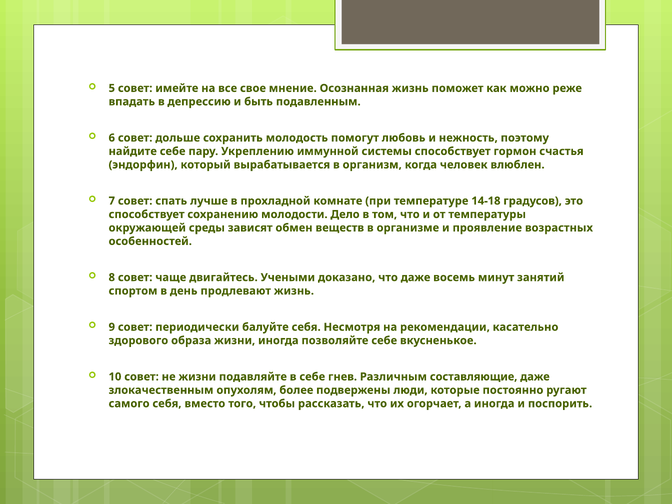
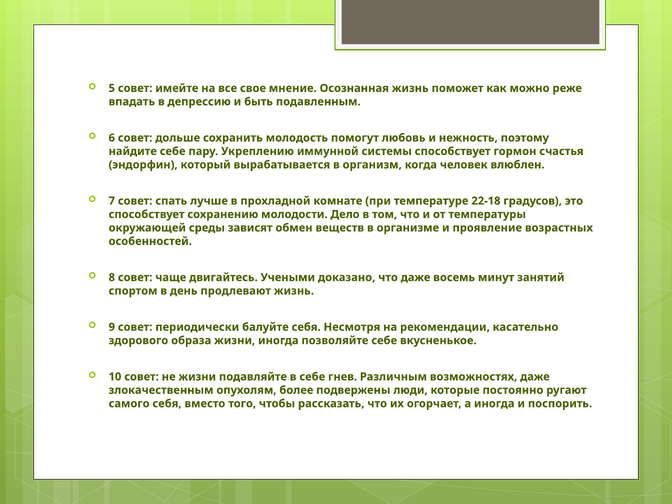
14-18: 14-18 -> 22-18
составляющие: составляющие -> возможностях
